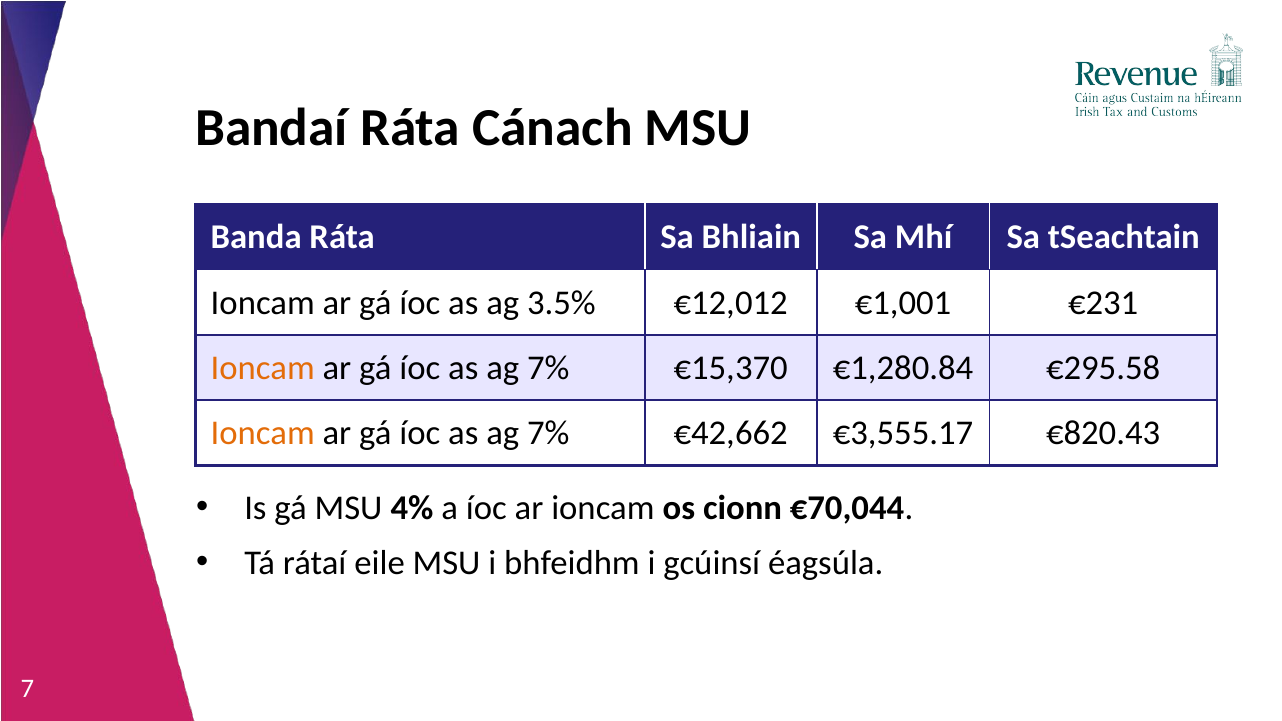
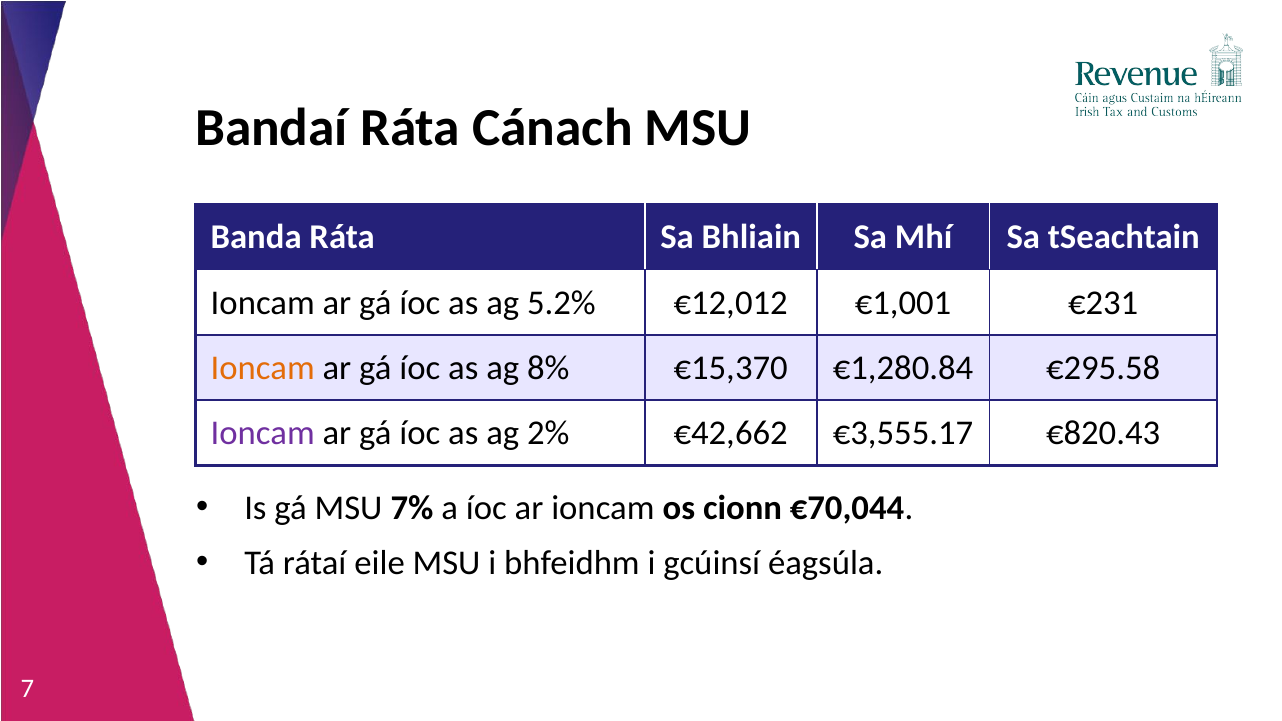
3.5%: 3.5% -> 5.2%
7% at (548, 368): 7% -> 8%
Ioncam at (263, 433) colour: orange -> purple
7% at (548, 433): 7% -> 2%
4%: 4% -> 7%
